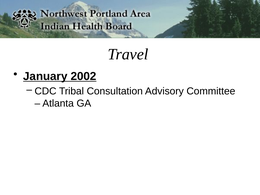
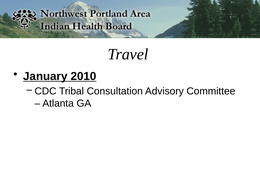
2002: 2002 -> 2010
